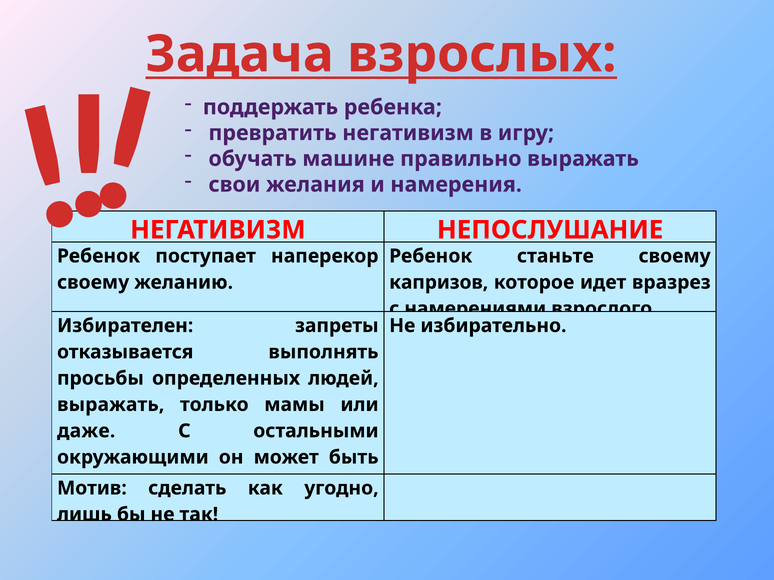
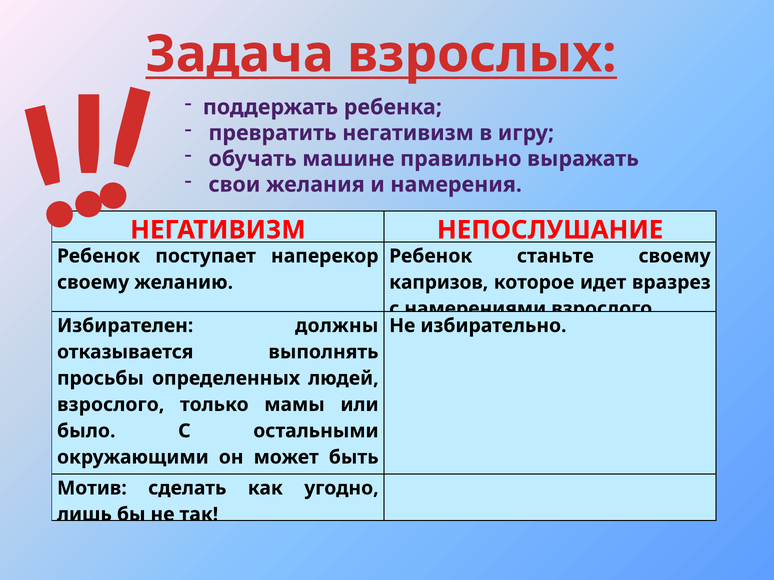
запреты: запреты -> должны
выражать at (111, 405): выражать -> взрослого
даже: даже -> было
